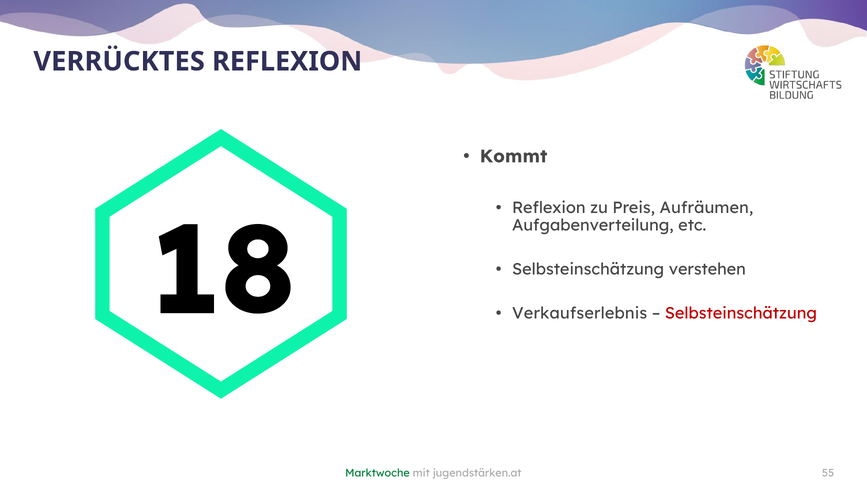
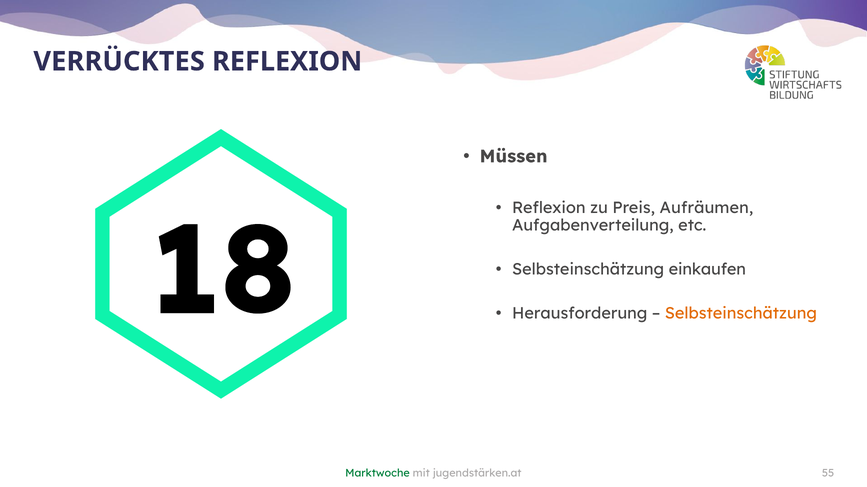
Kommt: Kommt -> Müssen
verstehen: verstehen -> einkaufen
Verkaufserlebnis: Verkaufserlebnis -> Herausforderung
Selbsteinschätzung at (741, 314) colour: red -> orange
